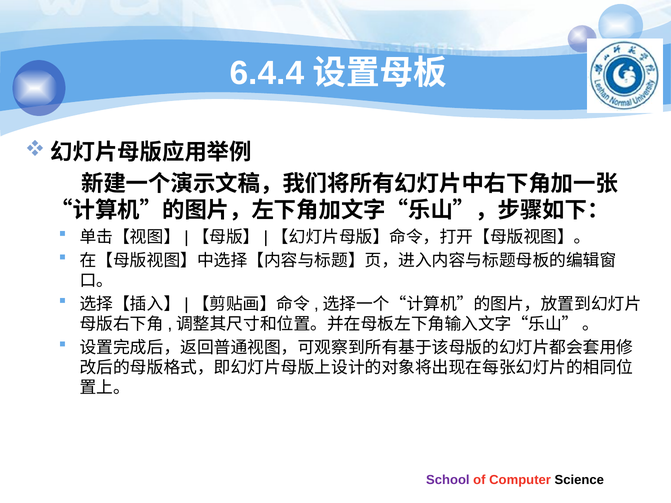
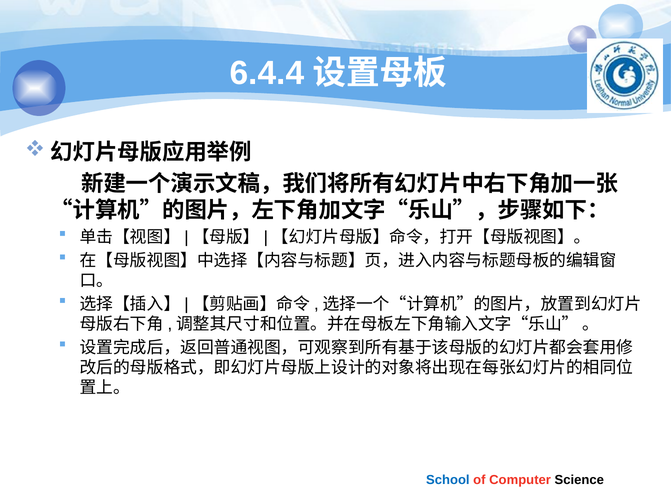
School colour: purple -> blue
